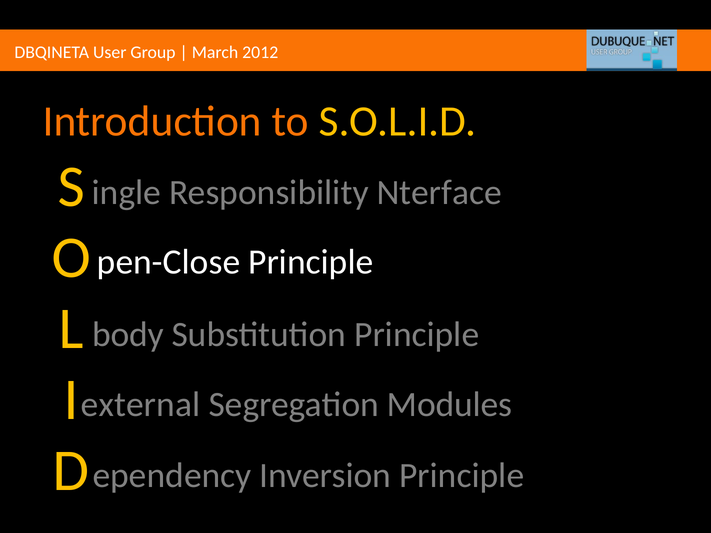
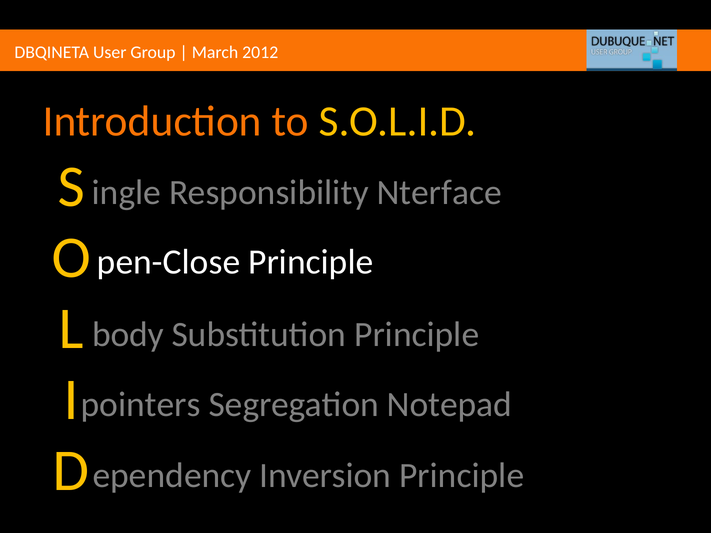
external: external -> pointers
Modules: Modules -> Notepad
